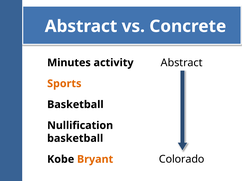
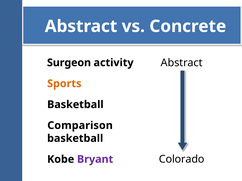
Minutes: Minutes -> Surgeon
Nullification: Nullification -> Comparison
Bryant colour: orange -> purple
